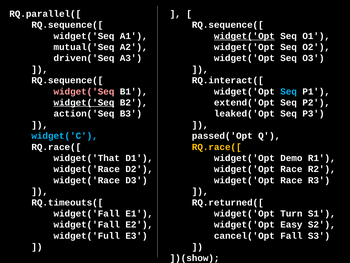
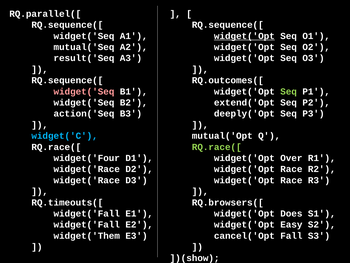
driven('Seq: driven('Seq -> result('Seq
RQ.interact([: RQ.interact([ -> RQ.outcomes([
Seq at (289, 91) colour: light blue -> light green
widget('Seq at (84, 102) underline: present -> none
leaked('Opt: leaked('Opt -> deeply('Opt
passed('Opt: passed('Opt -> mutual('Opt
RQ.race([ at (217, 147) colour: yellow -> light green
widget('That: widget('That -> widget('Four
Demo: Demo -> Over
RQ.returned([: RQ.returned([ -> RQ.browsers([
Turn: Turn -> Does
widget('Full: widget('Full -> widget('Them
